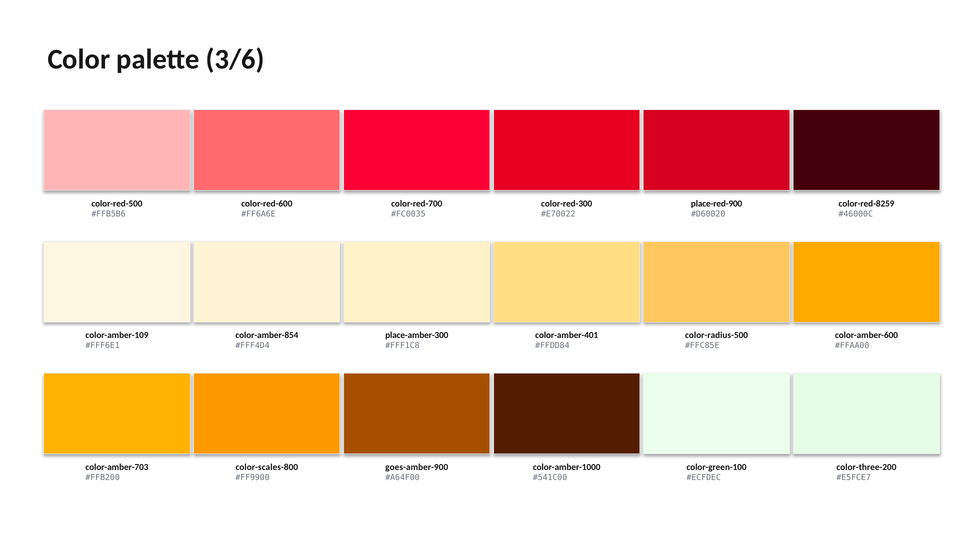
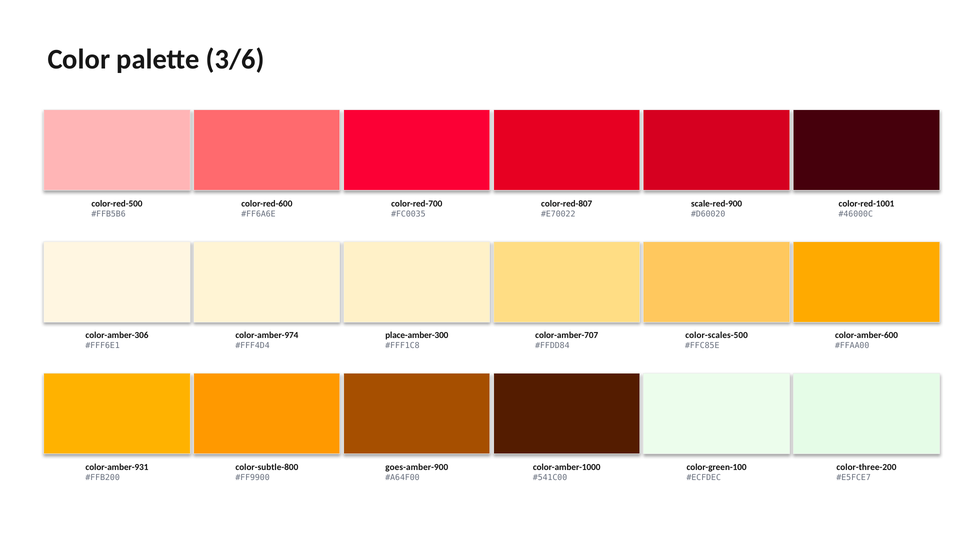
color-red-300: color-red-300 -> color-red-807
place-red-900: place-red-900 -> scale-red-900
color-red-8259: color-red-8259 -> color-red-1001
color-amber-109: color-amber-109 -> color-amber-306
color-amber-854: color-amber-854 -> color-amber-974
color-amber-401: color-amber-401 -> color-amber-707
color-radius-500: color-radius-500 -> color-scales-500
color-amber-703: color-amber-703 -> color-amber-931
color-scales-800: color-scales-800 -> color-subtle-800
